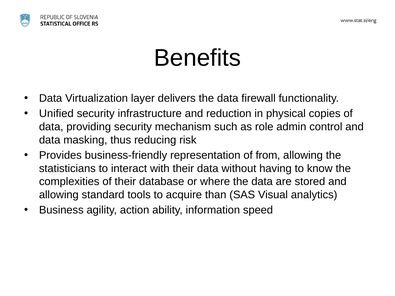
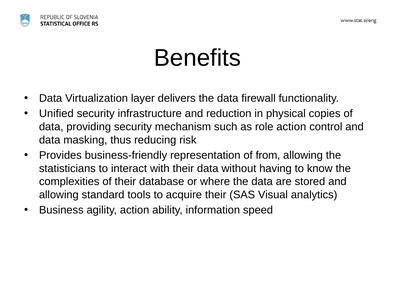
role admin: admin -> action
acquire than: than -> their
